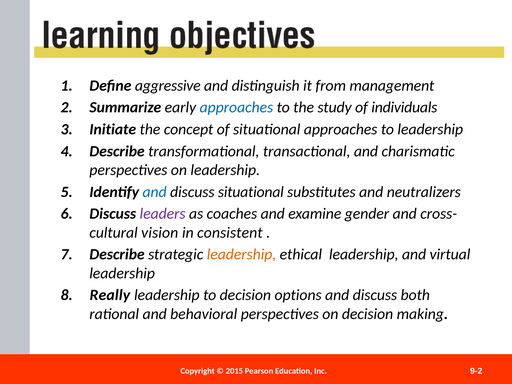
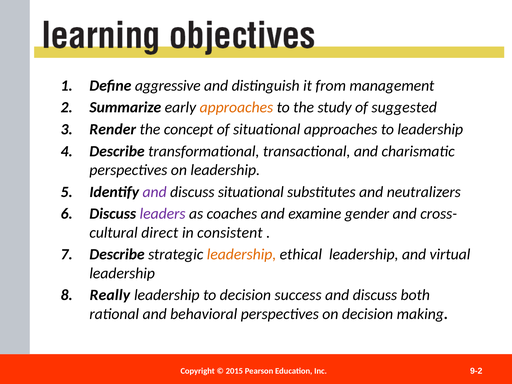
approaches at (236, 107) colour: blue -> orange
individuals: individuals -> suggested
Initiate: Initiate -> Render
and at (155, 192) colour: blue -> purple
vision: vision -> direct
options: options -> success
